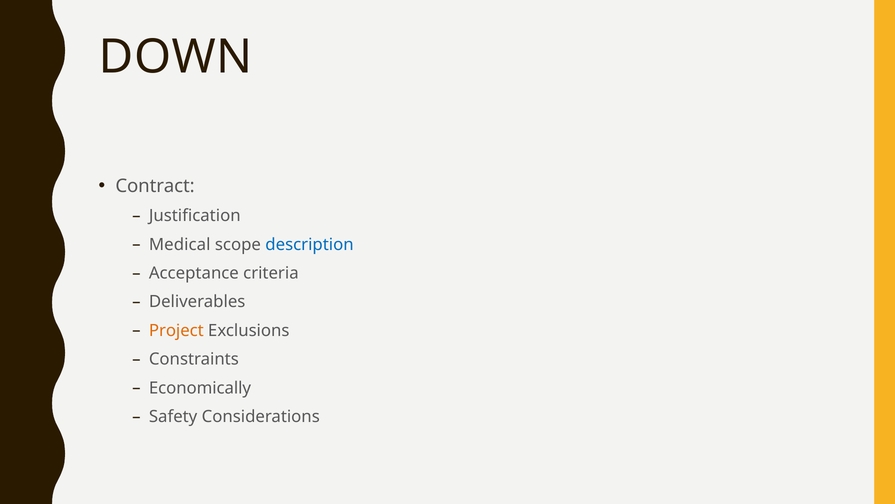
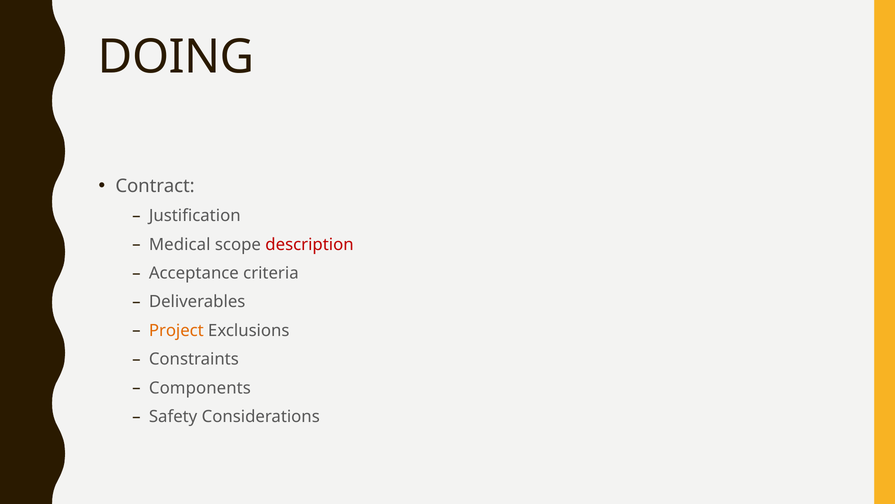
DOWN: DOWN -> DOING
description colour: blue -> red
Economically: Economically -> Components
